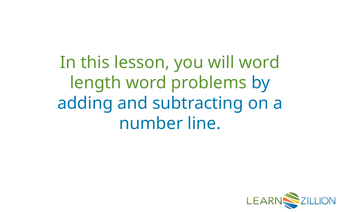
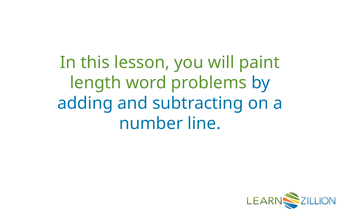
will word: word -> paint
